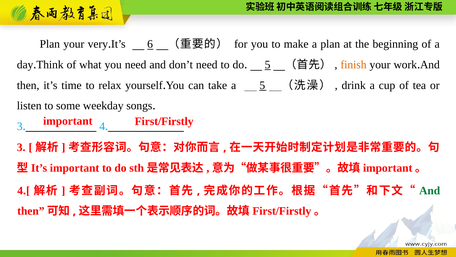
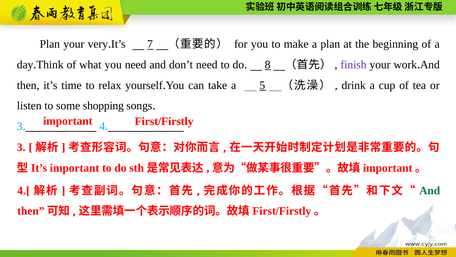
6: 6 -> 7
5 at (268, 65): 5 -> 8
finish colour: orange -> purple
weekday: weekday -> shopping
